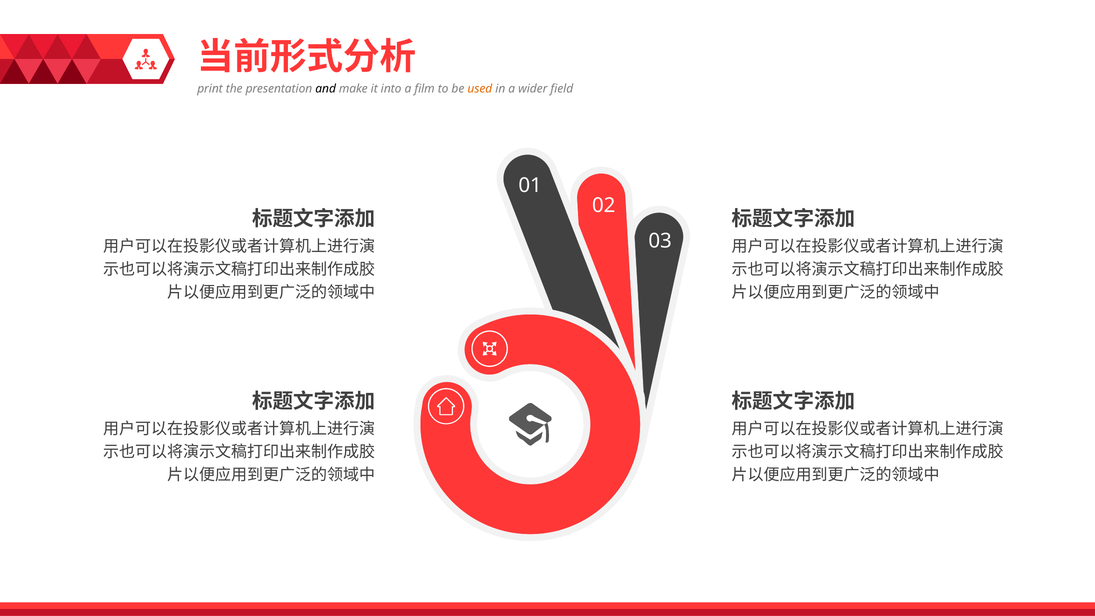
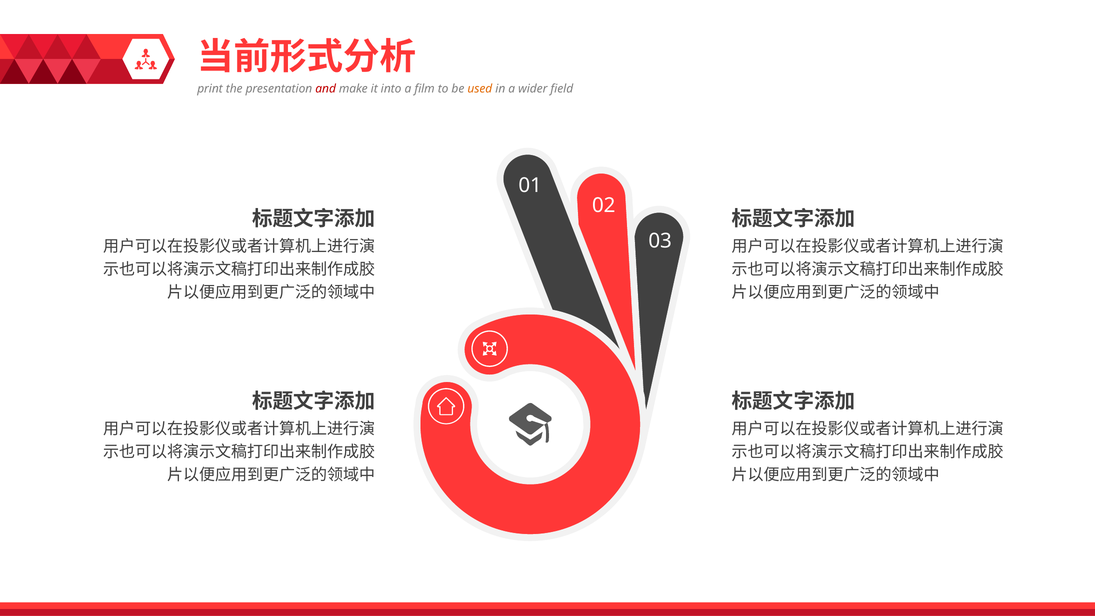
and colour: black -> red
